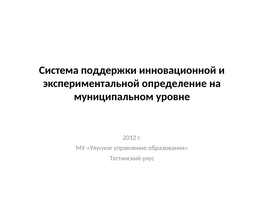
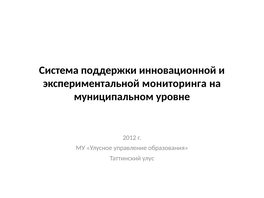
определение: определение -> мониторинга
